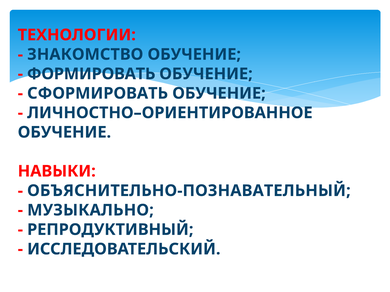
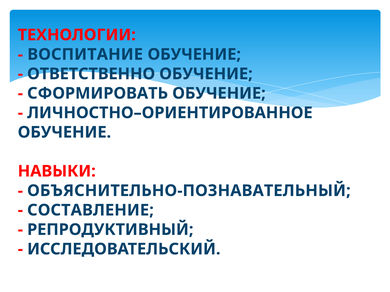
ЗНАКОМСТВО: ЗНАКОМСТВО -> ВОСПИТАНИЕ
ФОРМИРОВАТЬ: ФОРМИРОВАТЬ -> ОТВЕТСТВЕННО
МУЗЫКАЛЬНО: МУЗЫКАЛЬНО -> СОСТАВЛЕНИЕ
